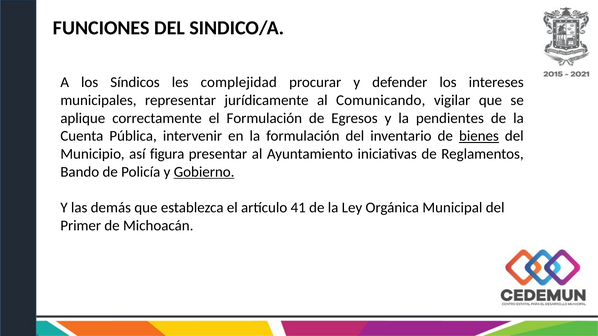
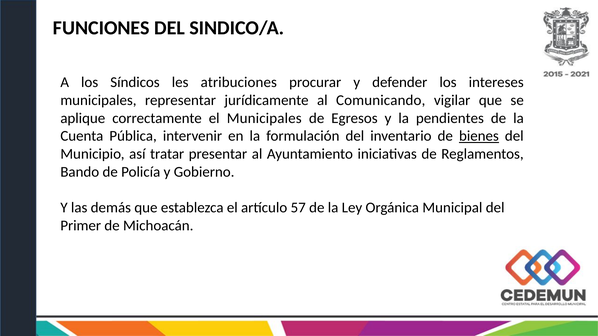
complejidad: complejidad -> atribuciones
el Formulación: Formulación -> Municipales
figura: figura -> tratar
Gobierno underline: present -> none
41: 41 -> 57
